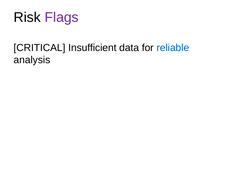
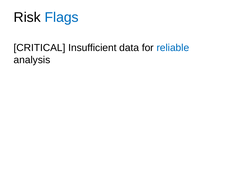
Flags colour: purple -> blue
